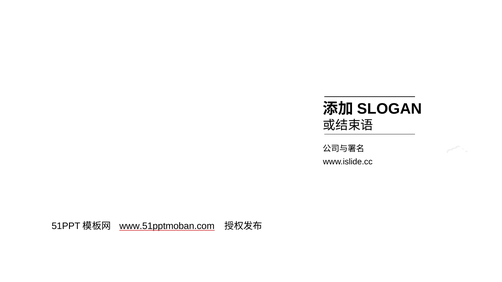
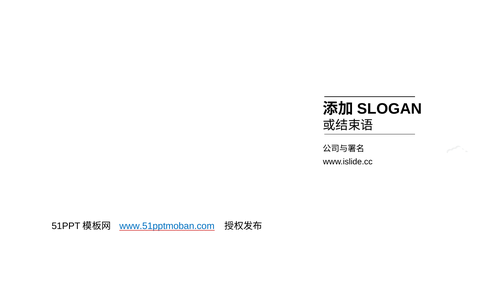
www.51pptmoban.com colour: black -> blue
